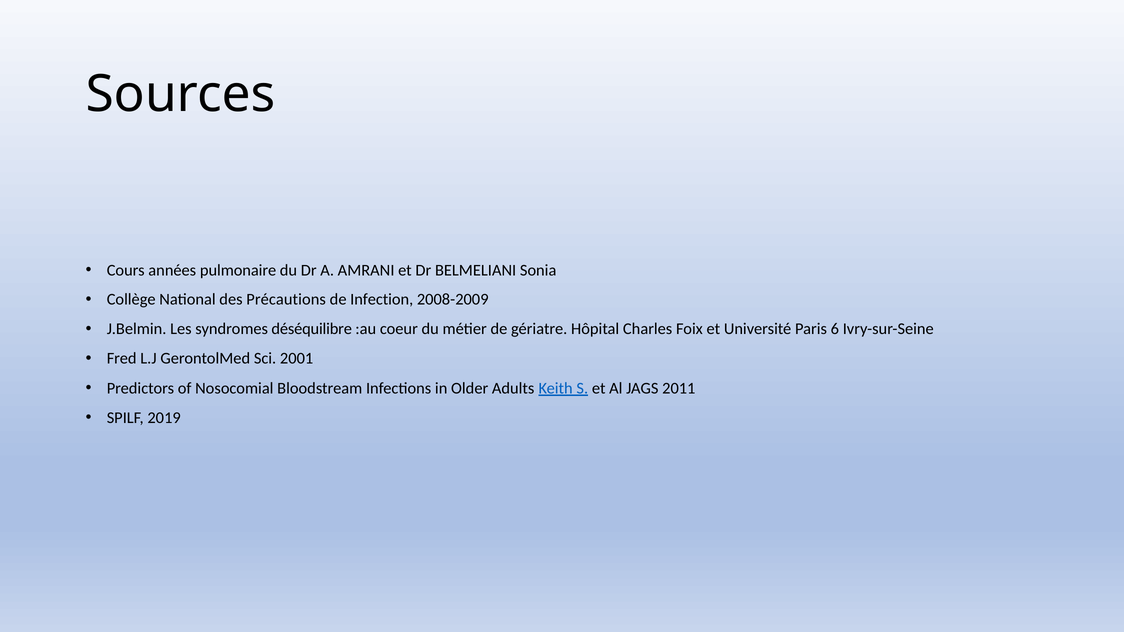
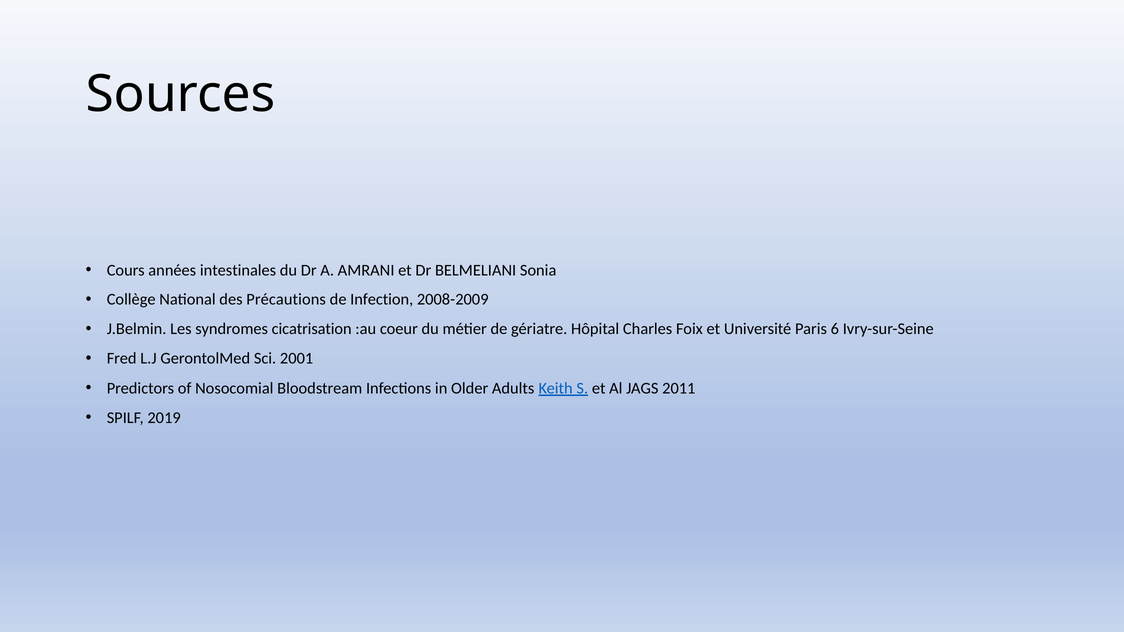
pulmonaire: pulmonaire -> intestinales
déséquilibre: déséquilibre -> cicatrisation
